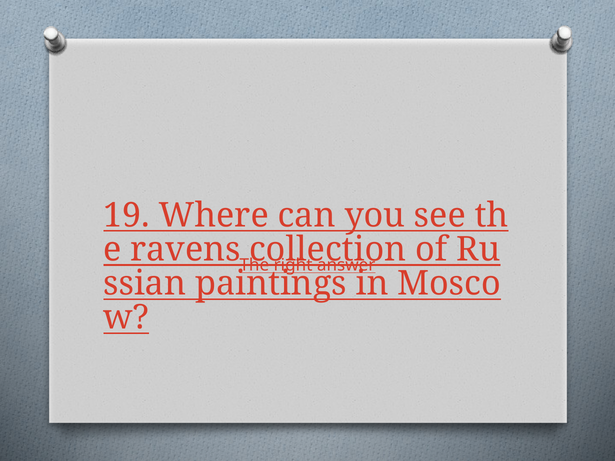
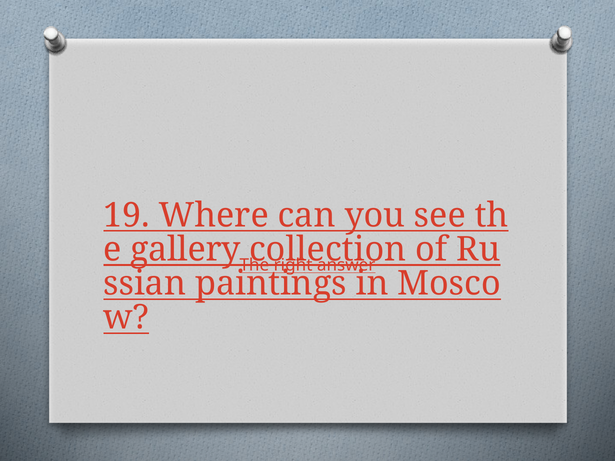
ravens: ravens -> gallery
